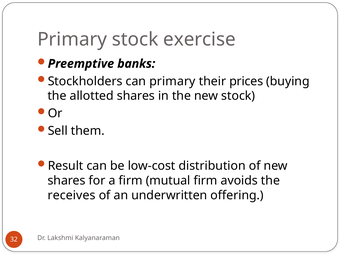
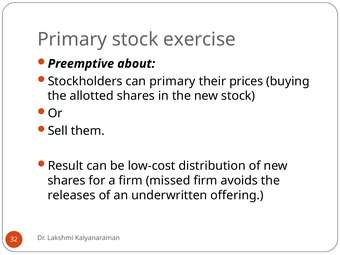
banks: banks -> about
mutual: mutual -> missed
receives: receives -> releases
